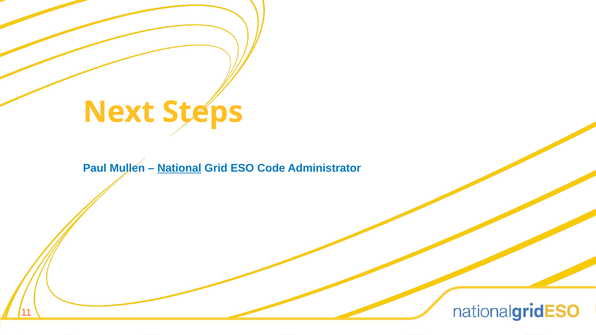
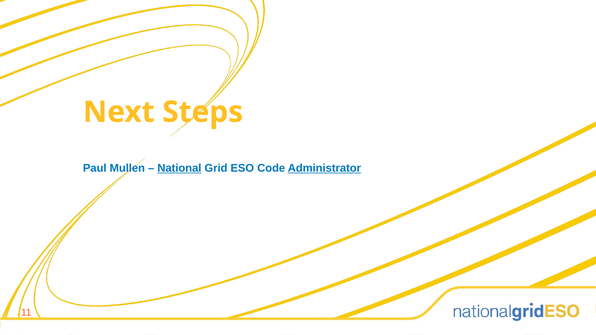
Administrator underline: none -> present
